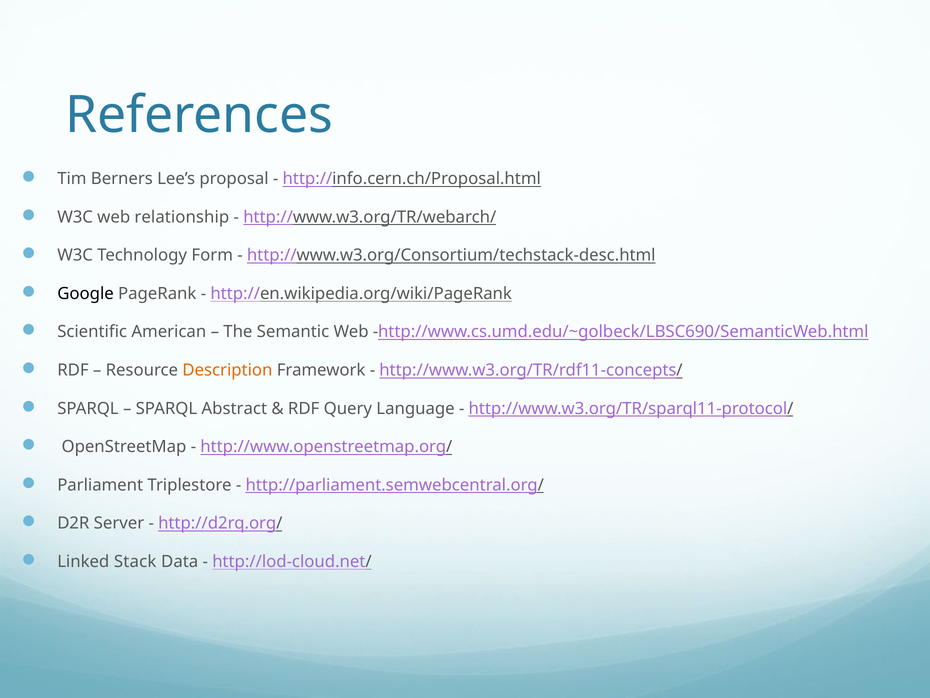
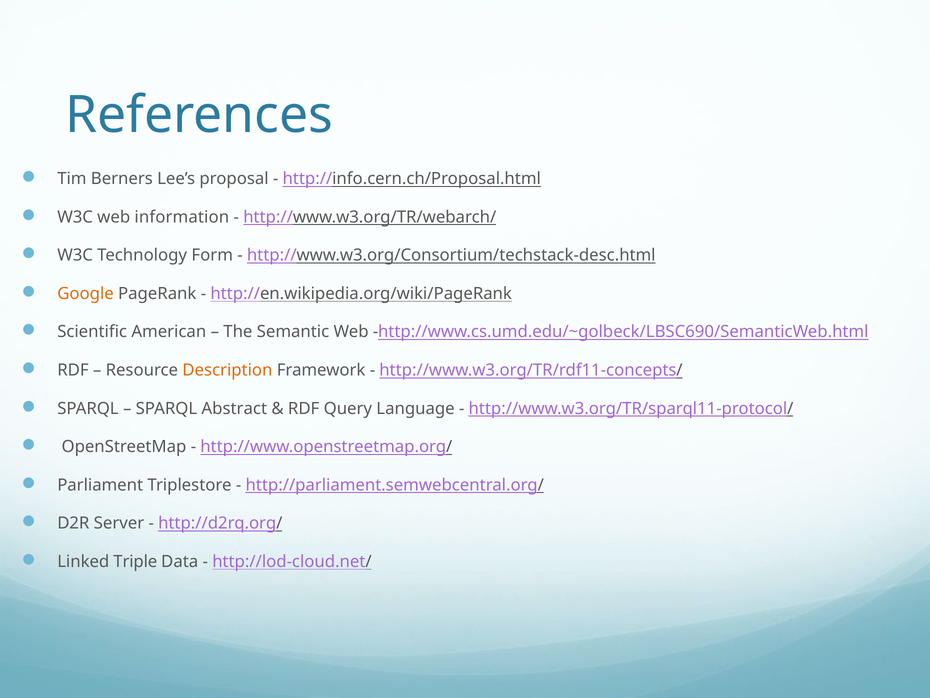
relationship: relationship -> information
Google colour: black -> orange
Stack: Stack -> Triple
